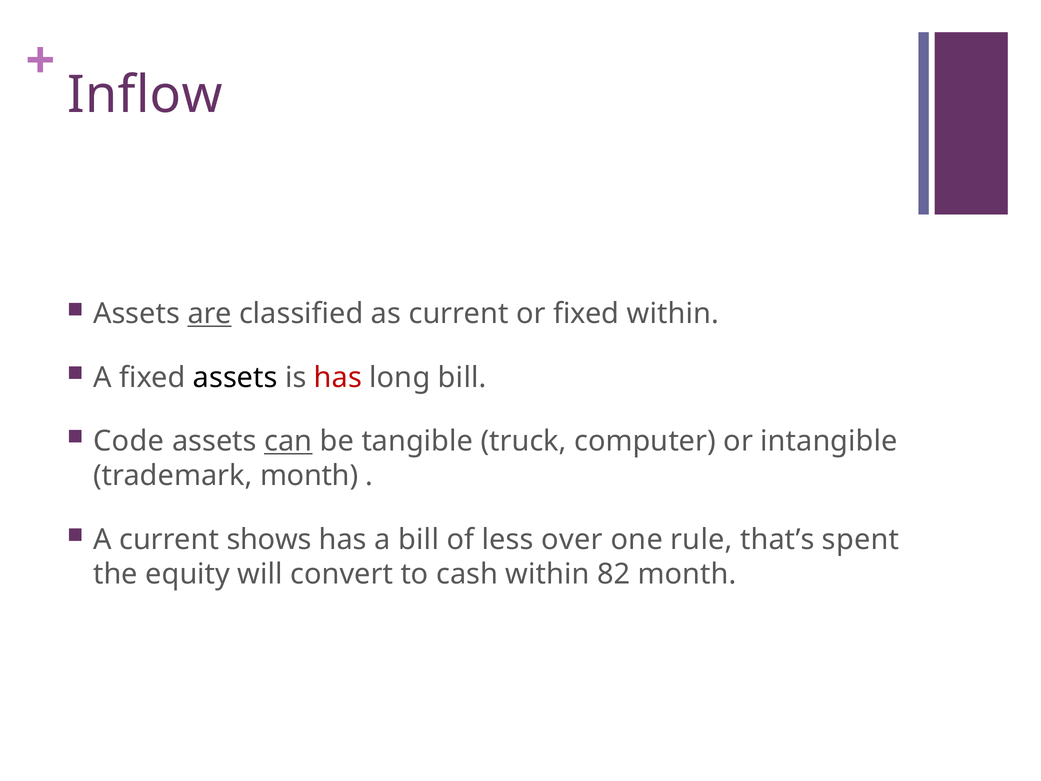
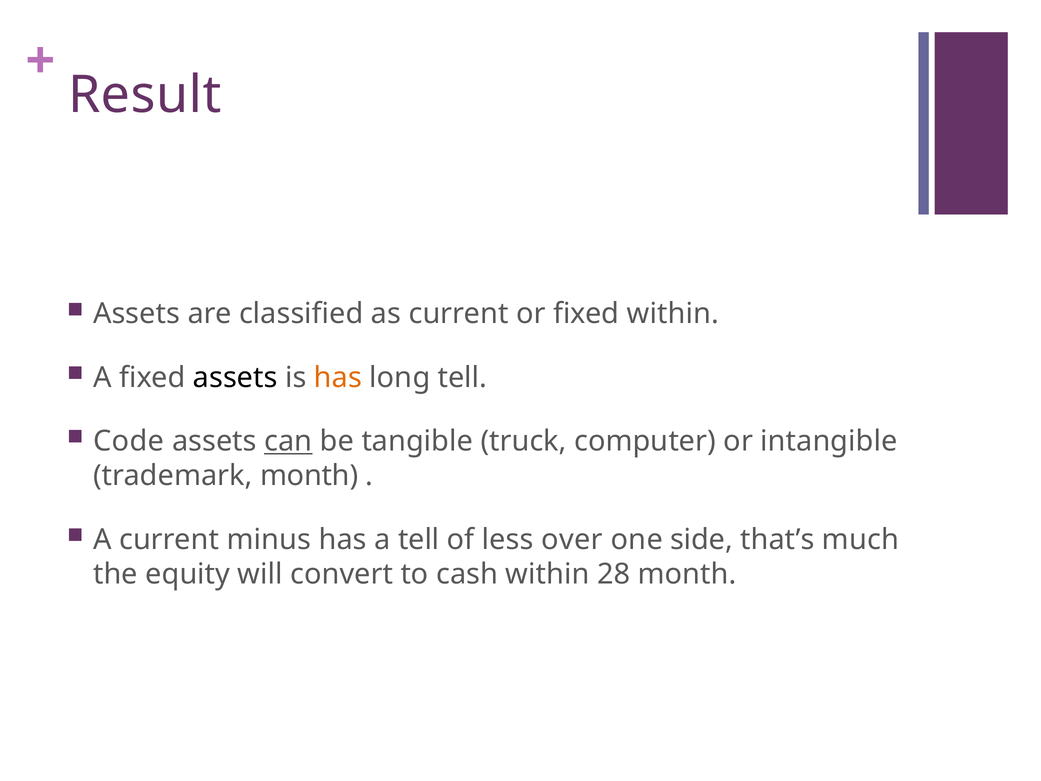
Inflow: Inflow -> Result
are underline: present -> none
has at (338, 377) colour: red -> orange
long bill: bill -> tell
shows: shows -> minus
a bill: bill -> tell
rule: rule -> side
spent: spent -> much
82: 82 -> 28
